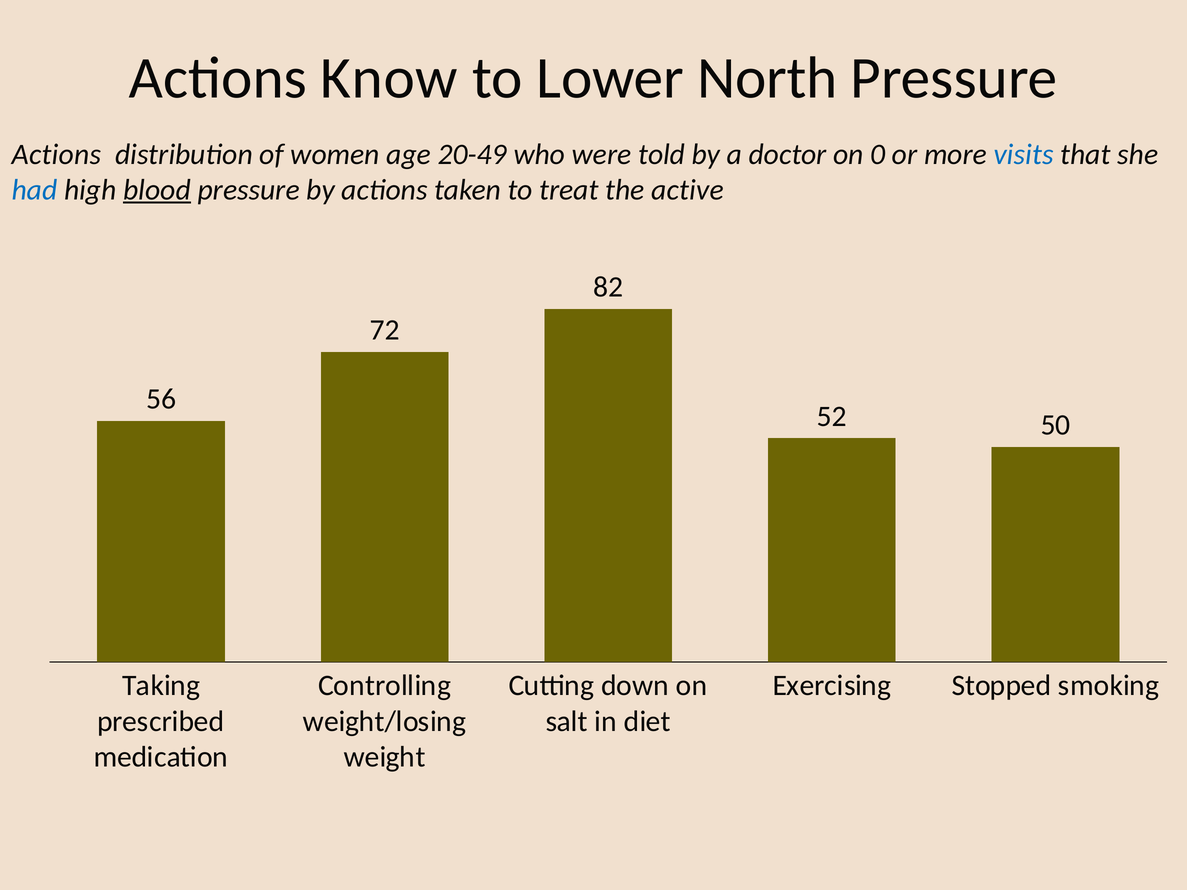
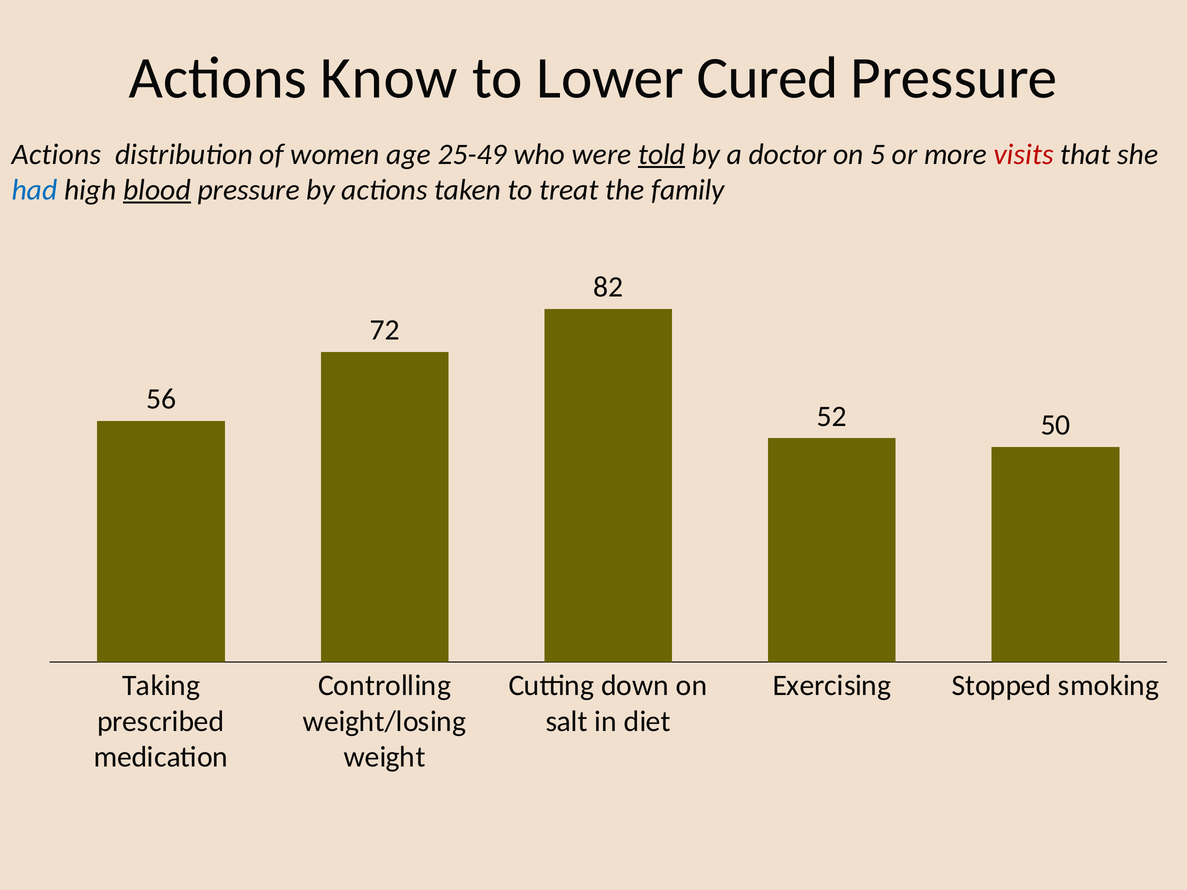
North: North -> Cured
20-49: 20-49 -> 25-49
told underline: none -> present
0: 0 -> 5
visits colour: blue -> red
active: active -> family
